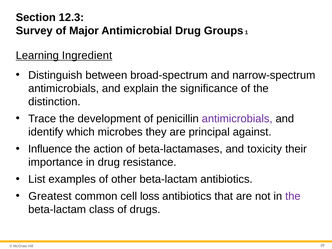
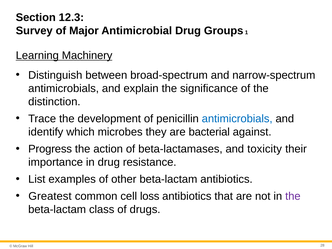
Ingredient: Ingredient -> Machinery
antimicrobials at (237, 119) colour: purple -> blue
principal: principal -> bacterial
Influence: Influence -> Progress
